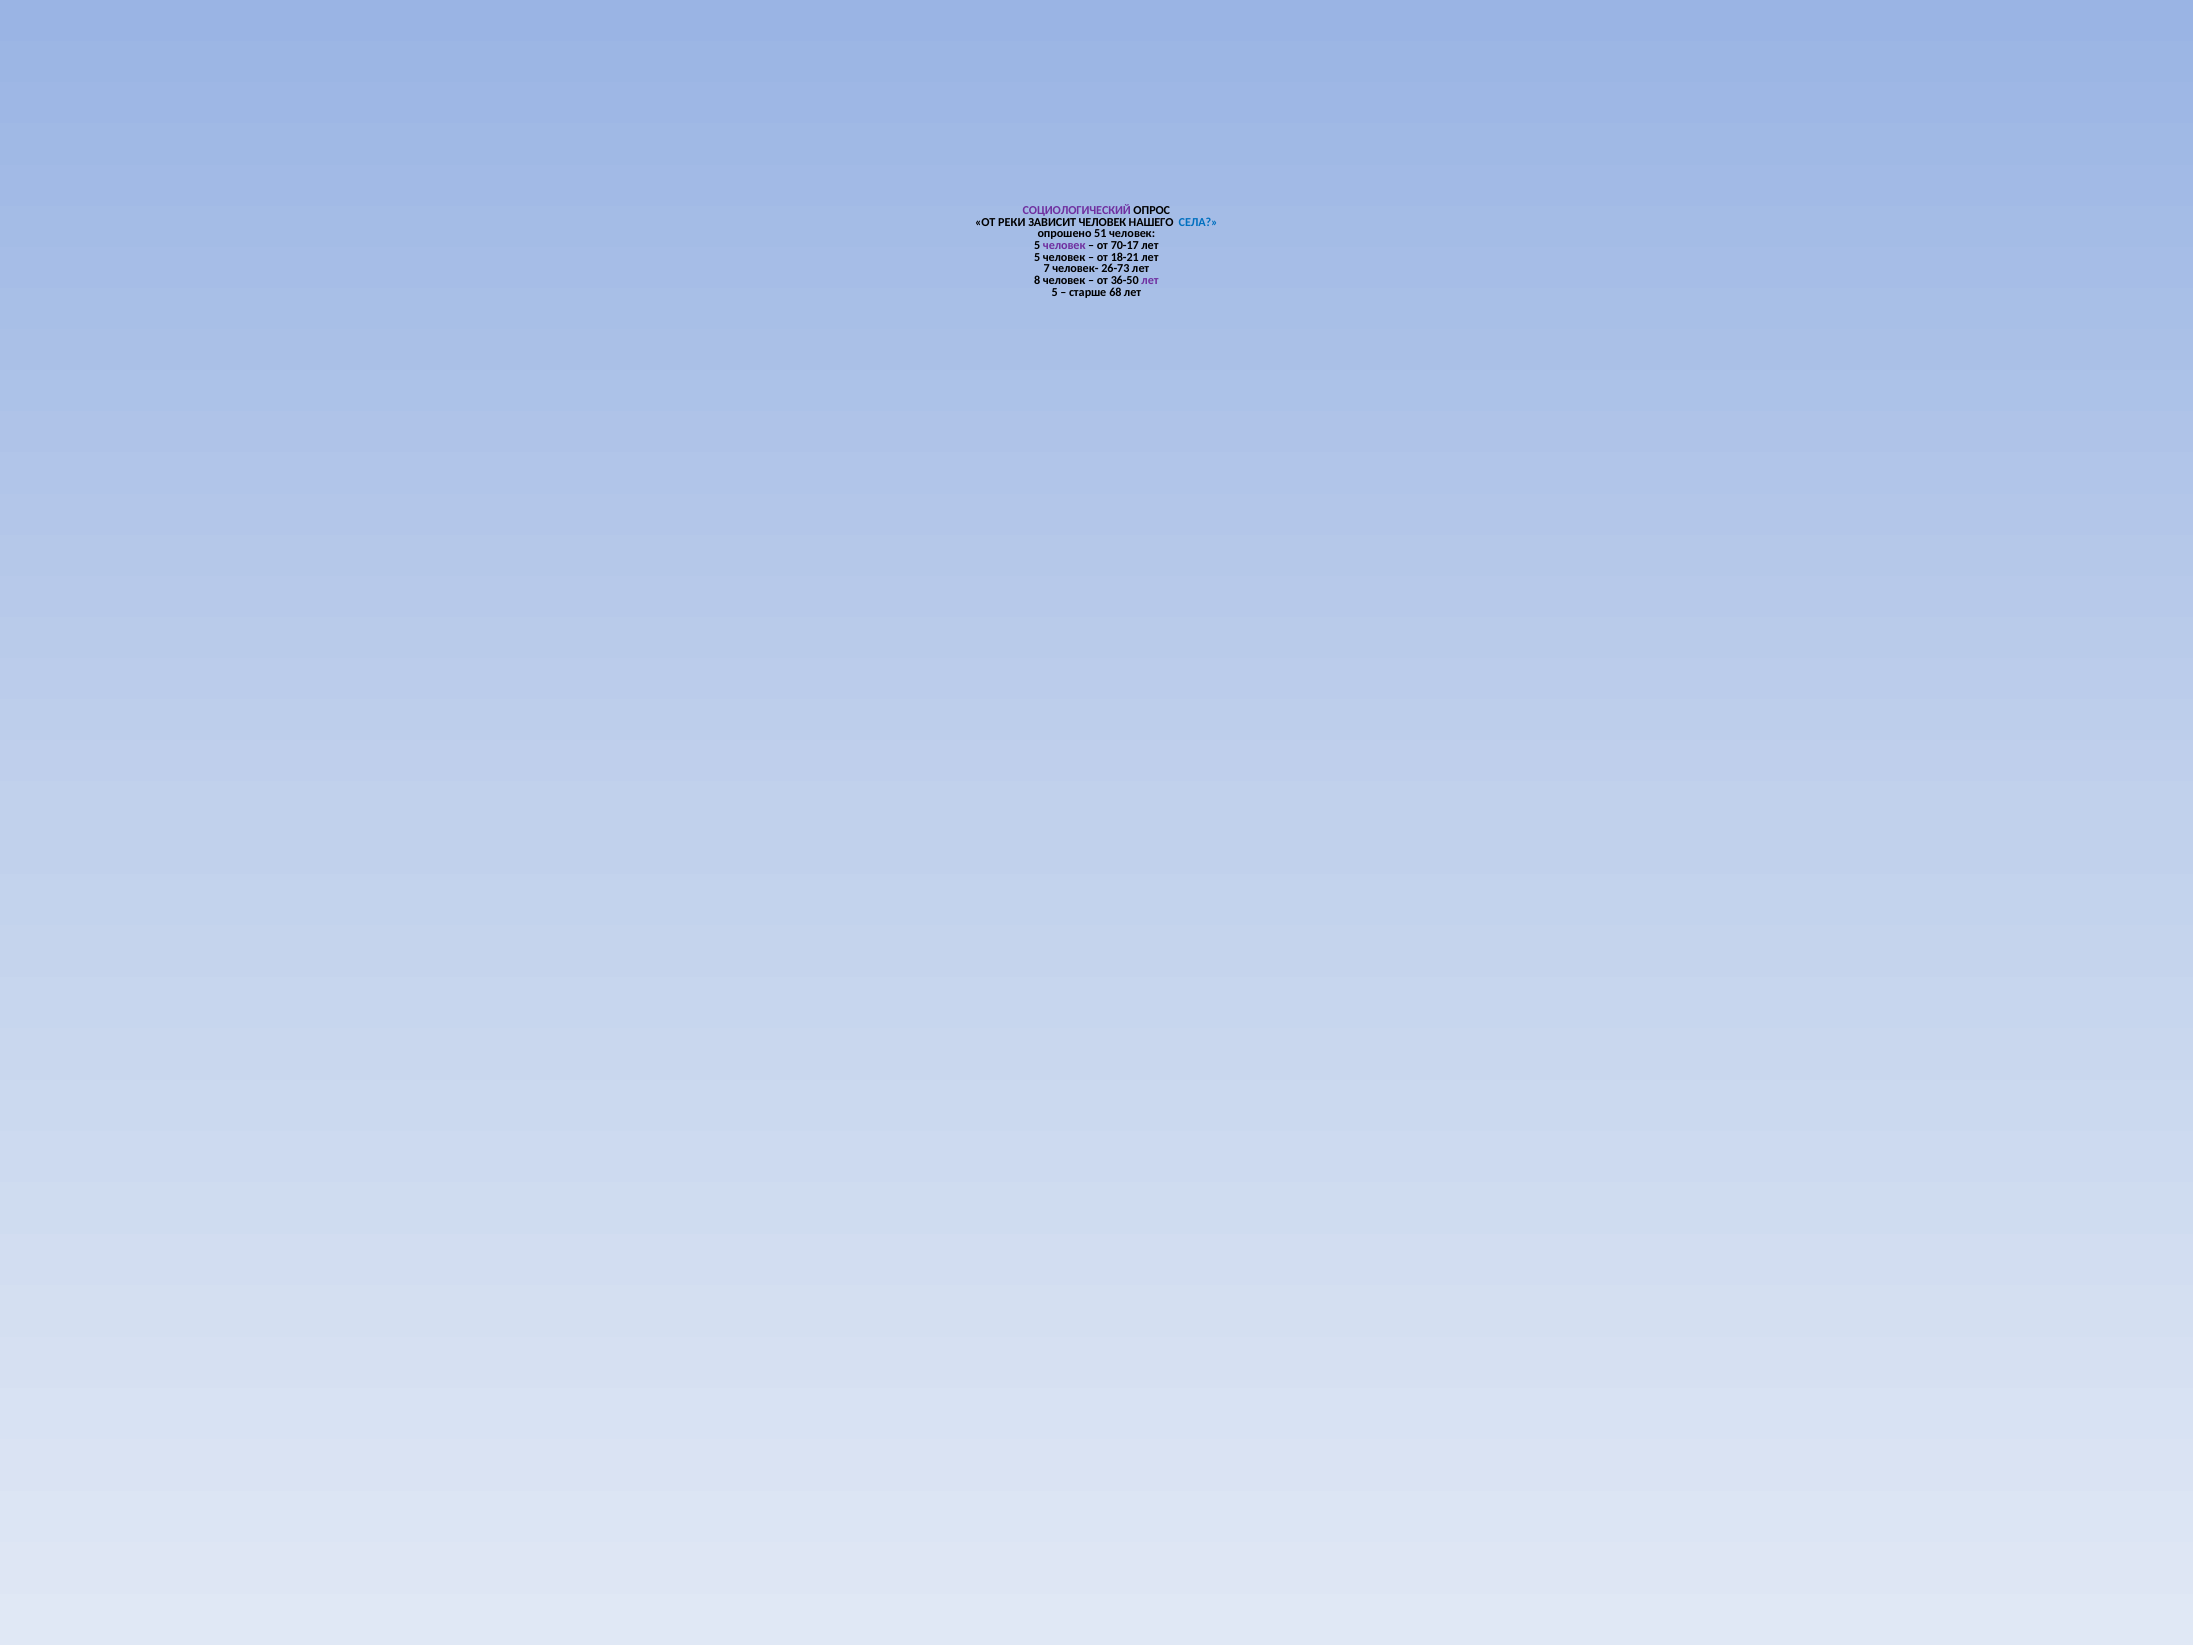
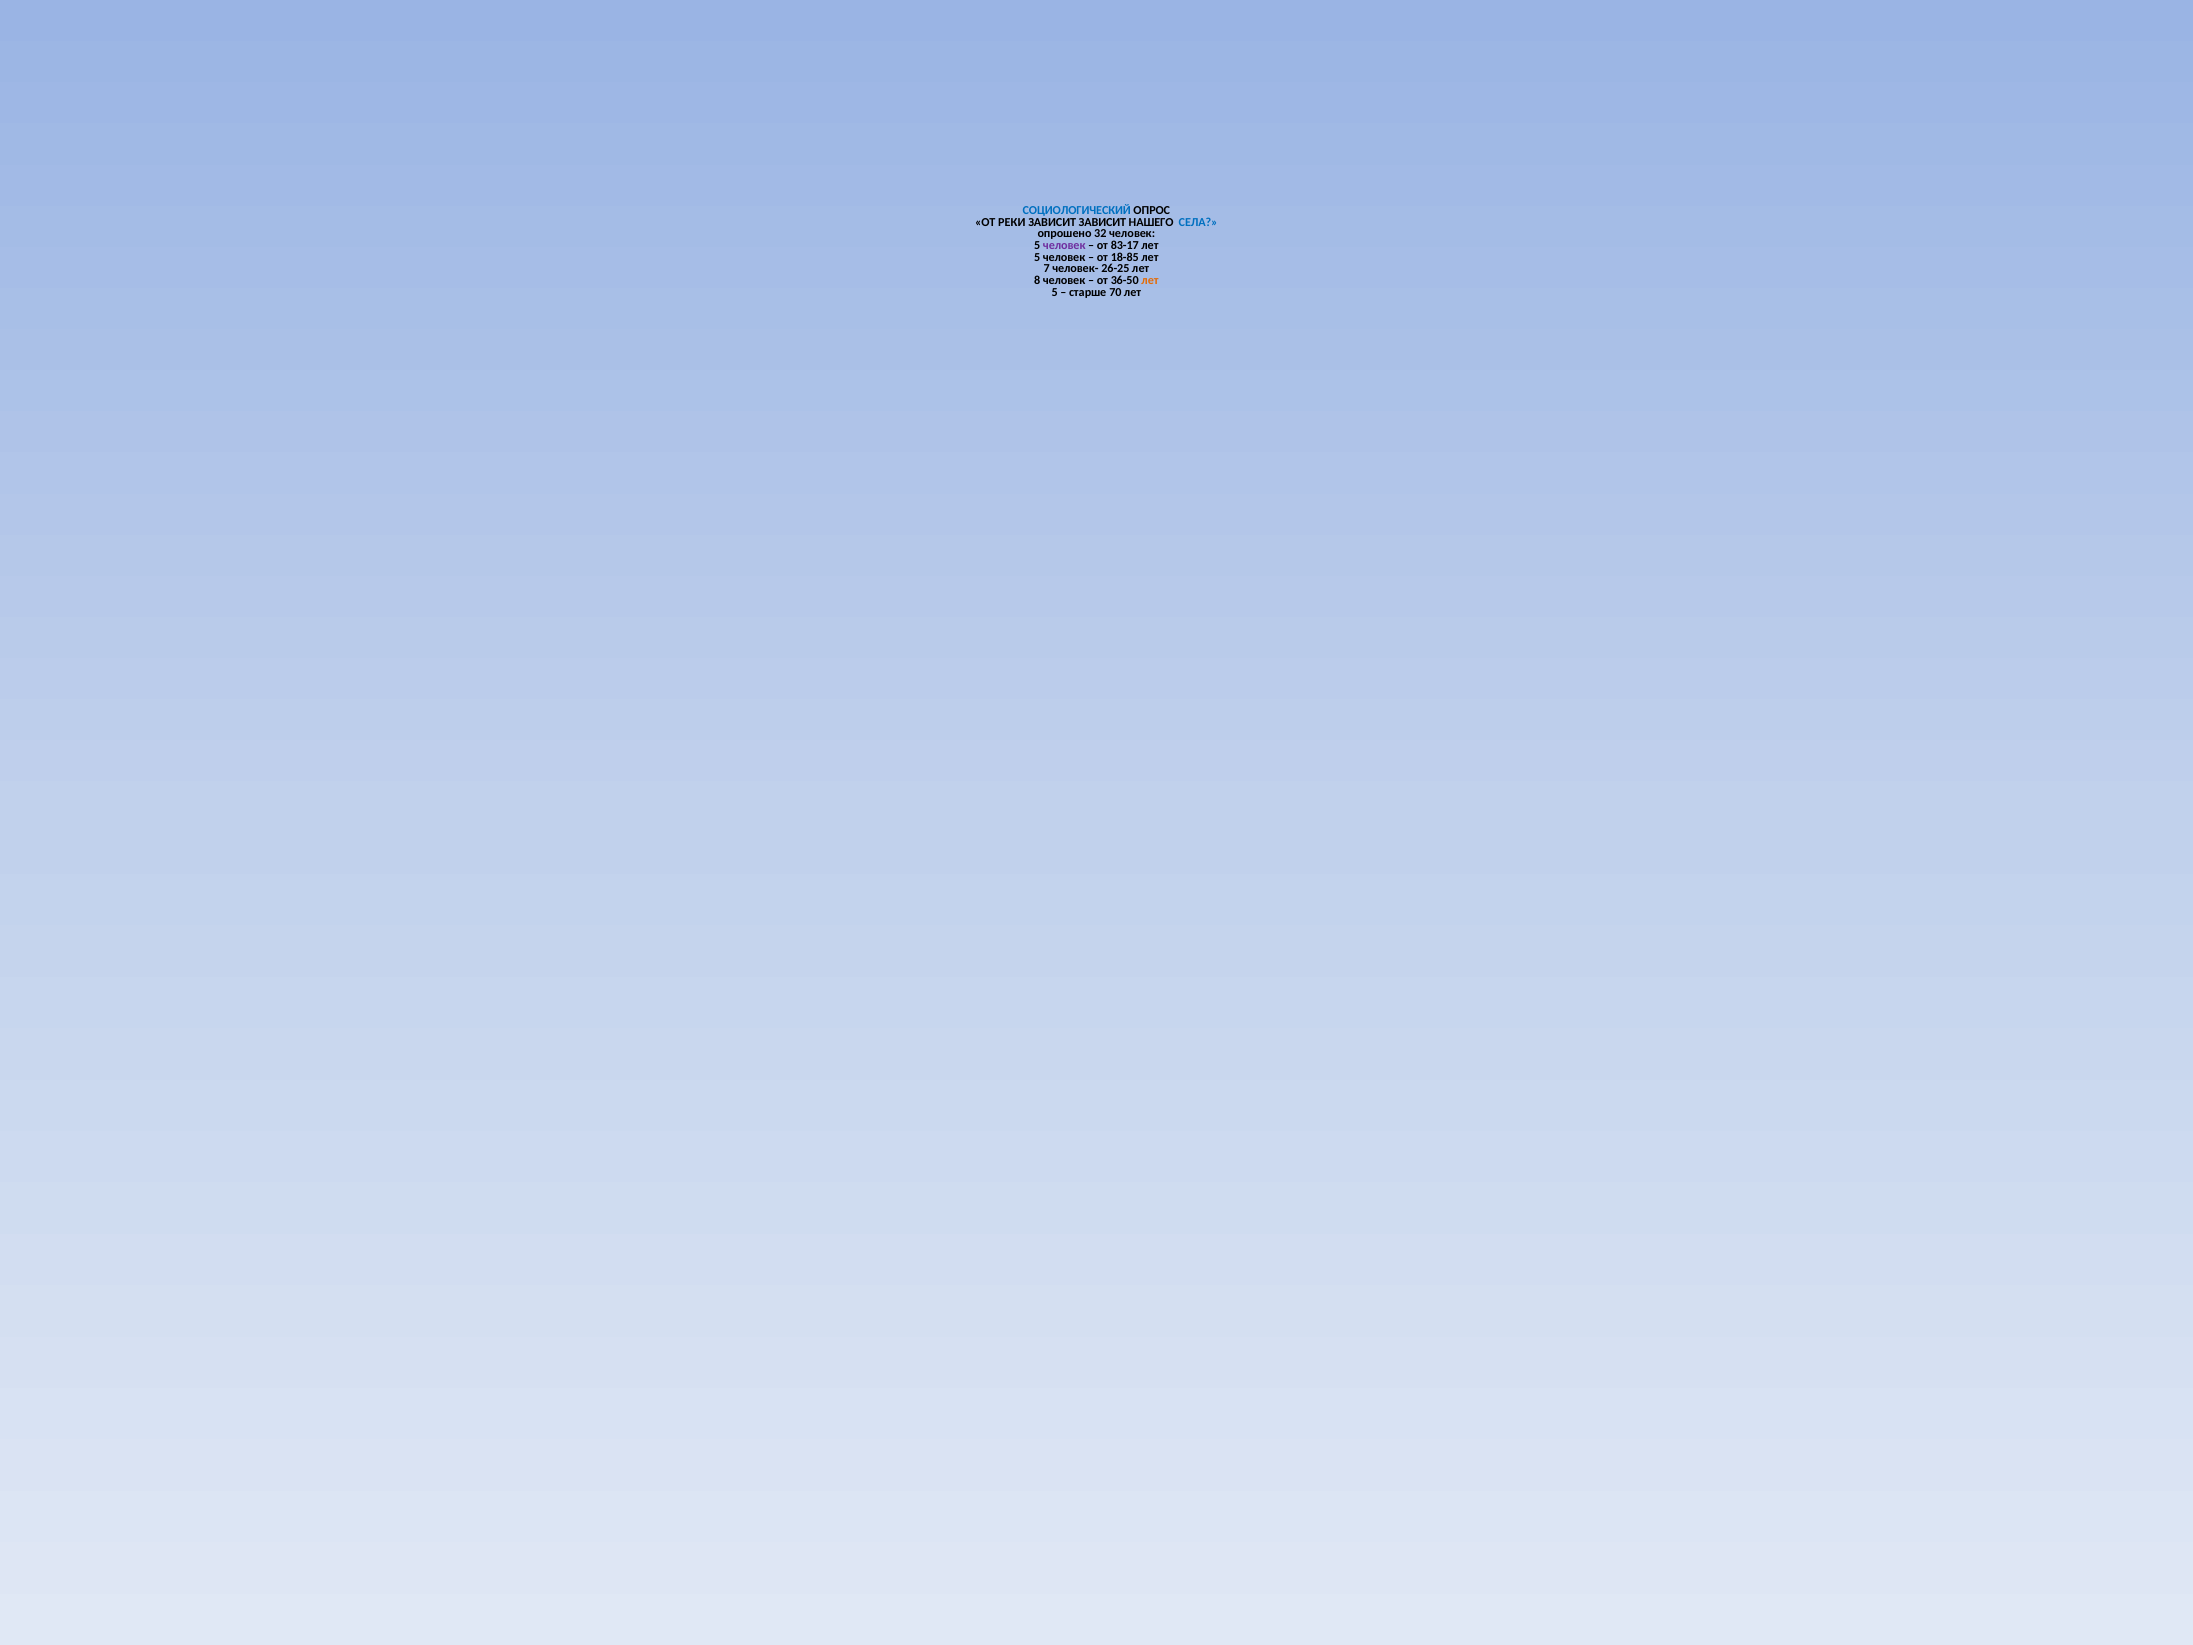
СОЦИОЛОГИЧЕСКИЙ colour: purple -> blue
ЗАВИСИТ ЧЕЛОВЕК: ЧЕЛОВЕК -> ЗАВИСИТ
51: 51 -> 32
70-17: 70-17 -> 83-17
18-21: 18-21 -> 18-85
26-73: 26-73 -> 26-25
лет at (1150, 280) colour: purple -> orange
68: 68 -> 70
